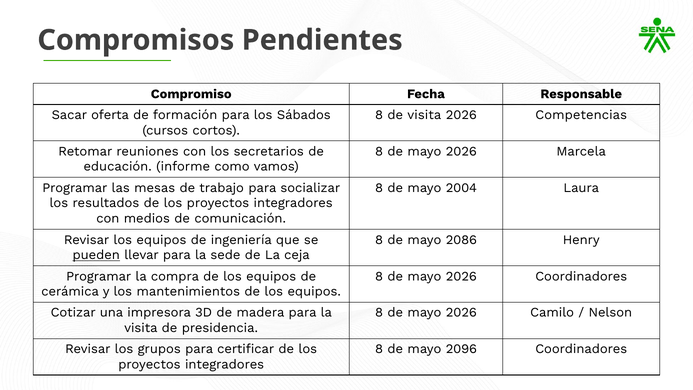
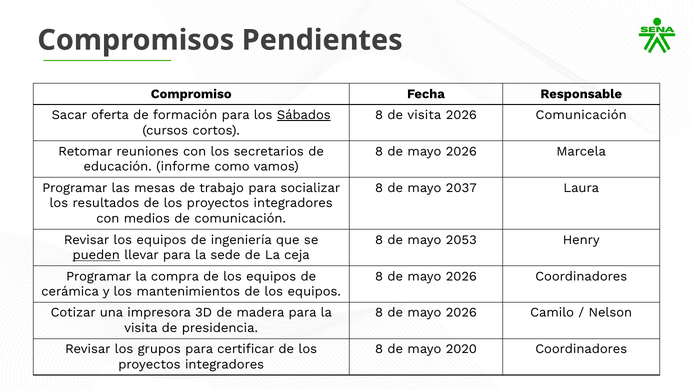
Sábados underline: none -> present
2026 Competencias: Competencias -> Comunicación
2004: 2004 -> 2037
2086: 2086 -> 2053
2096: 2096 -> 2020
